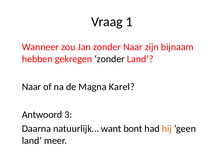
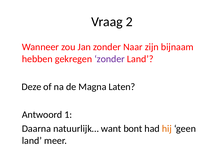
1: 1 -> 2
zonder at (110, 59) colour: black -> purple
Naar at (31, 87): Naar -> Deze
Karel: Karel -> Laten
3: 3 -> 1
